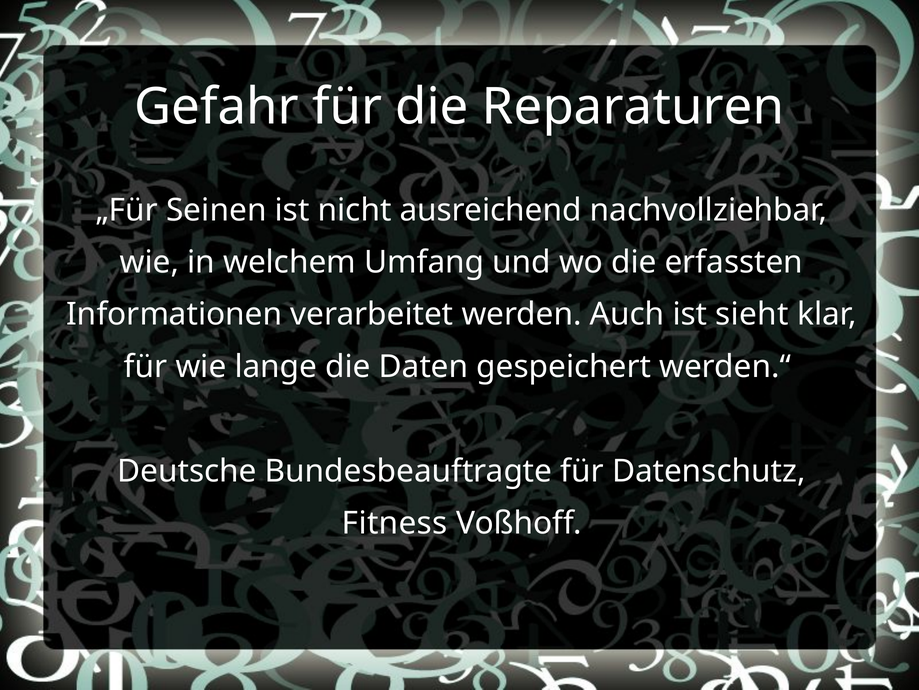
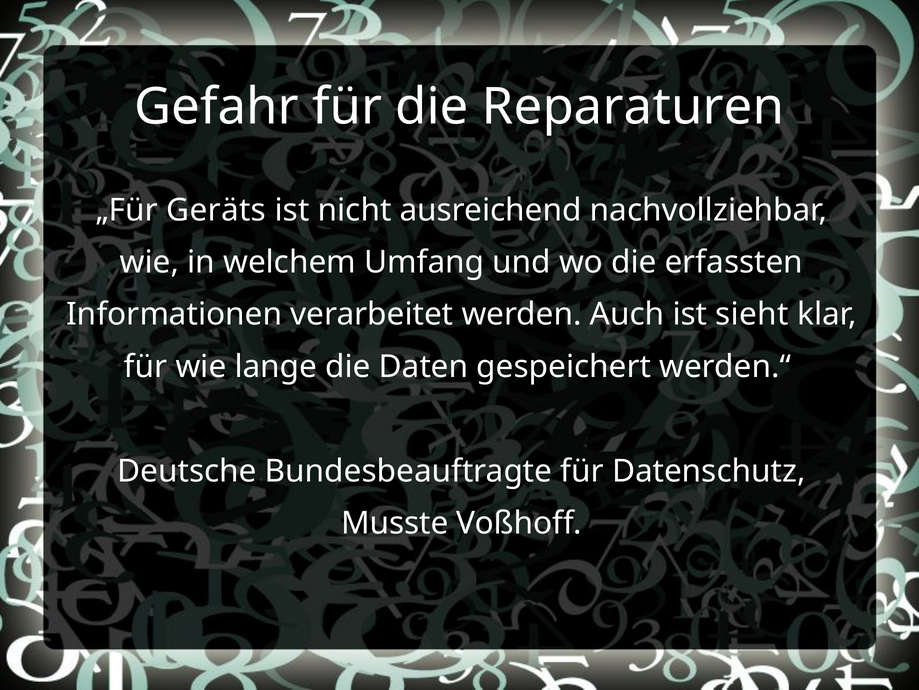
Seinen: Seinen -> Geräts
Fitness: Fitness -> Musste
